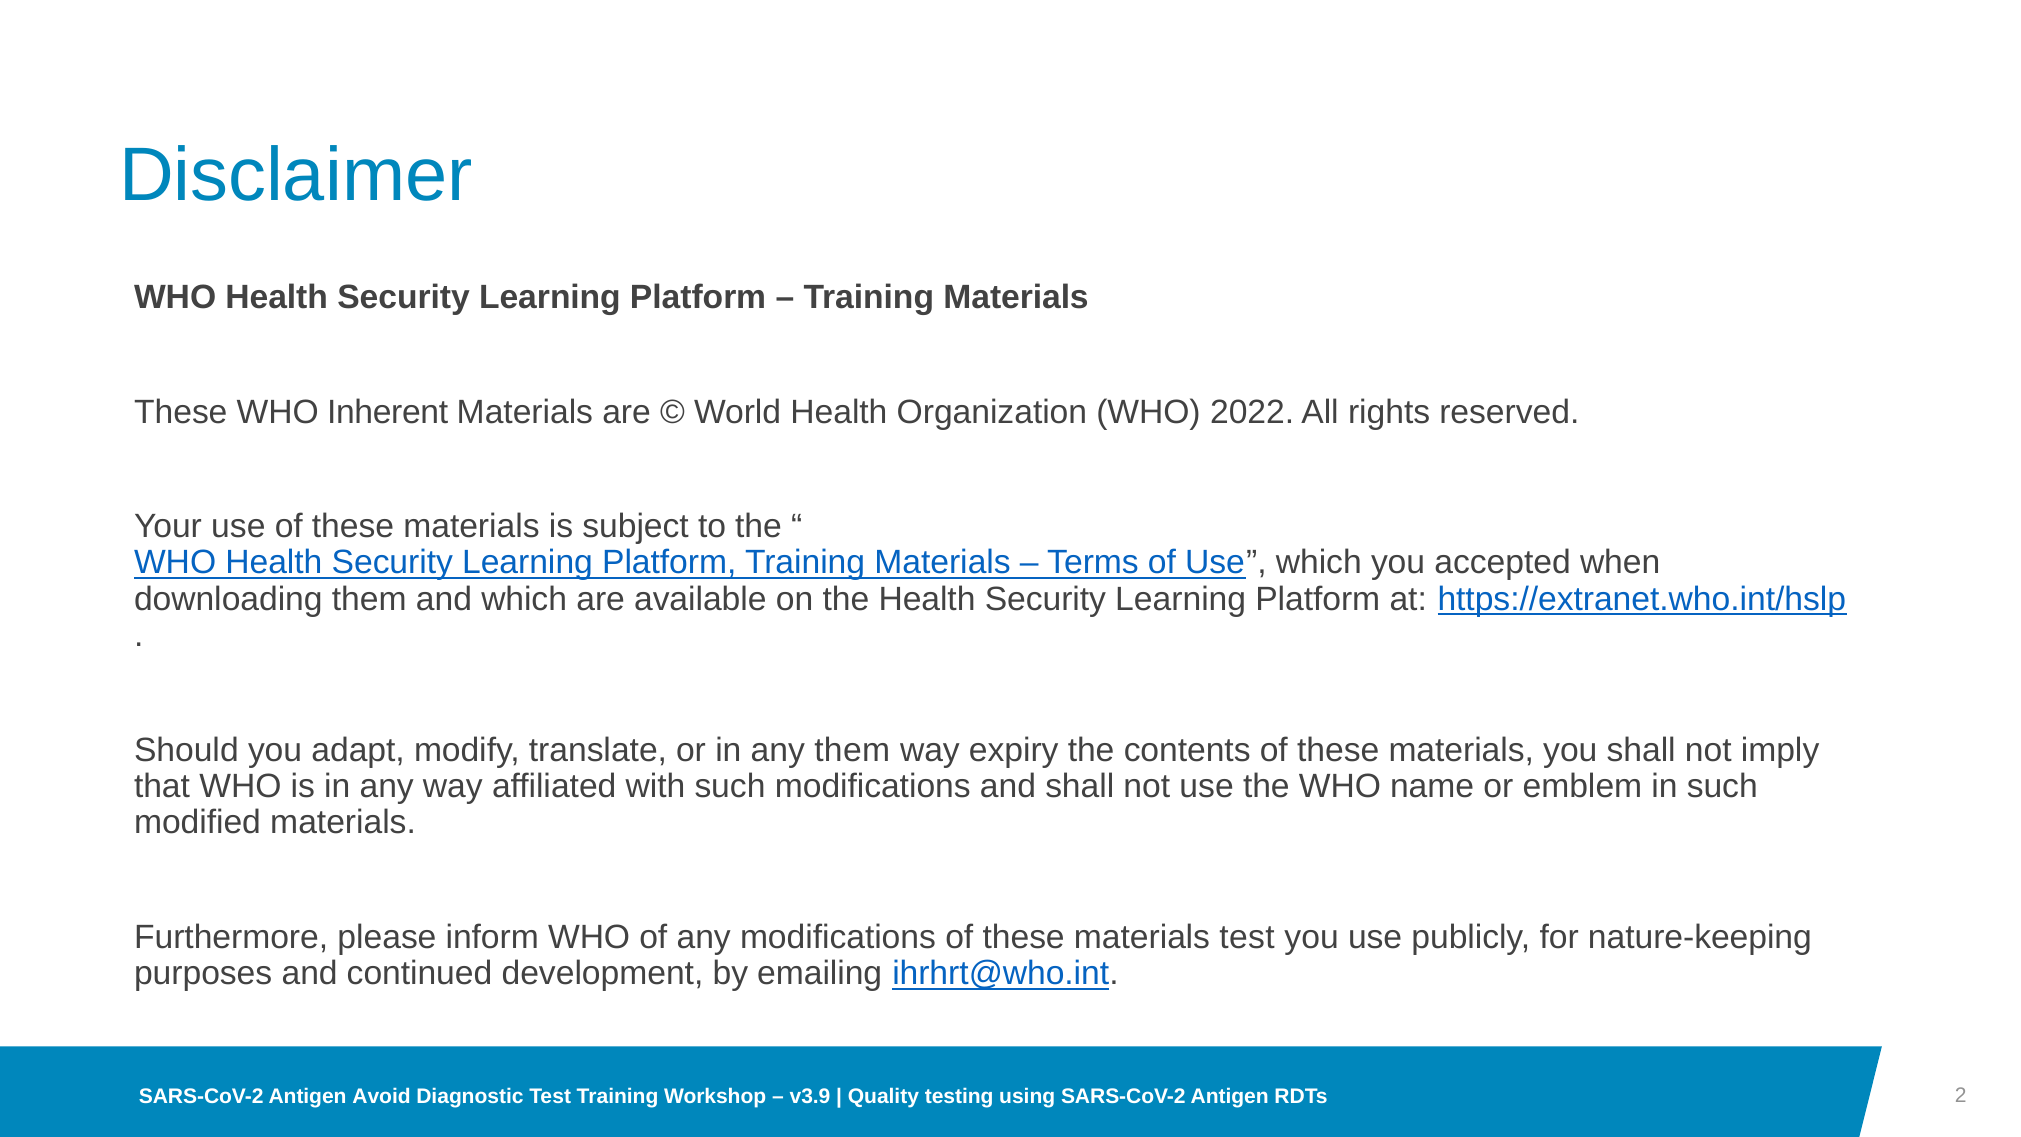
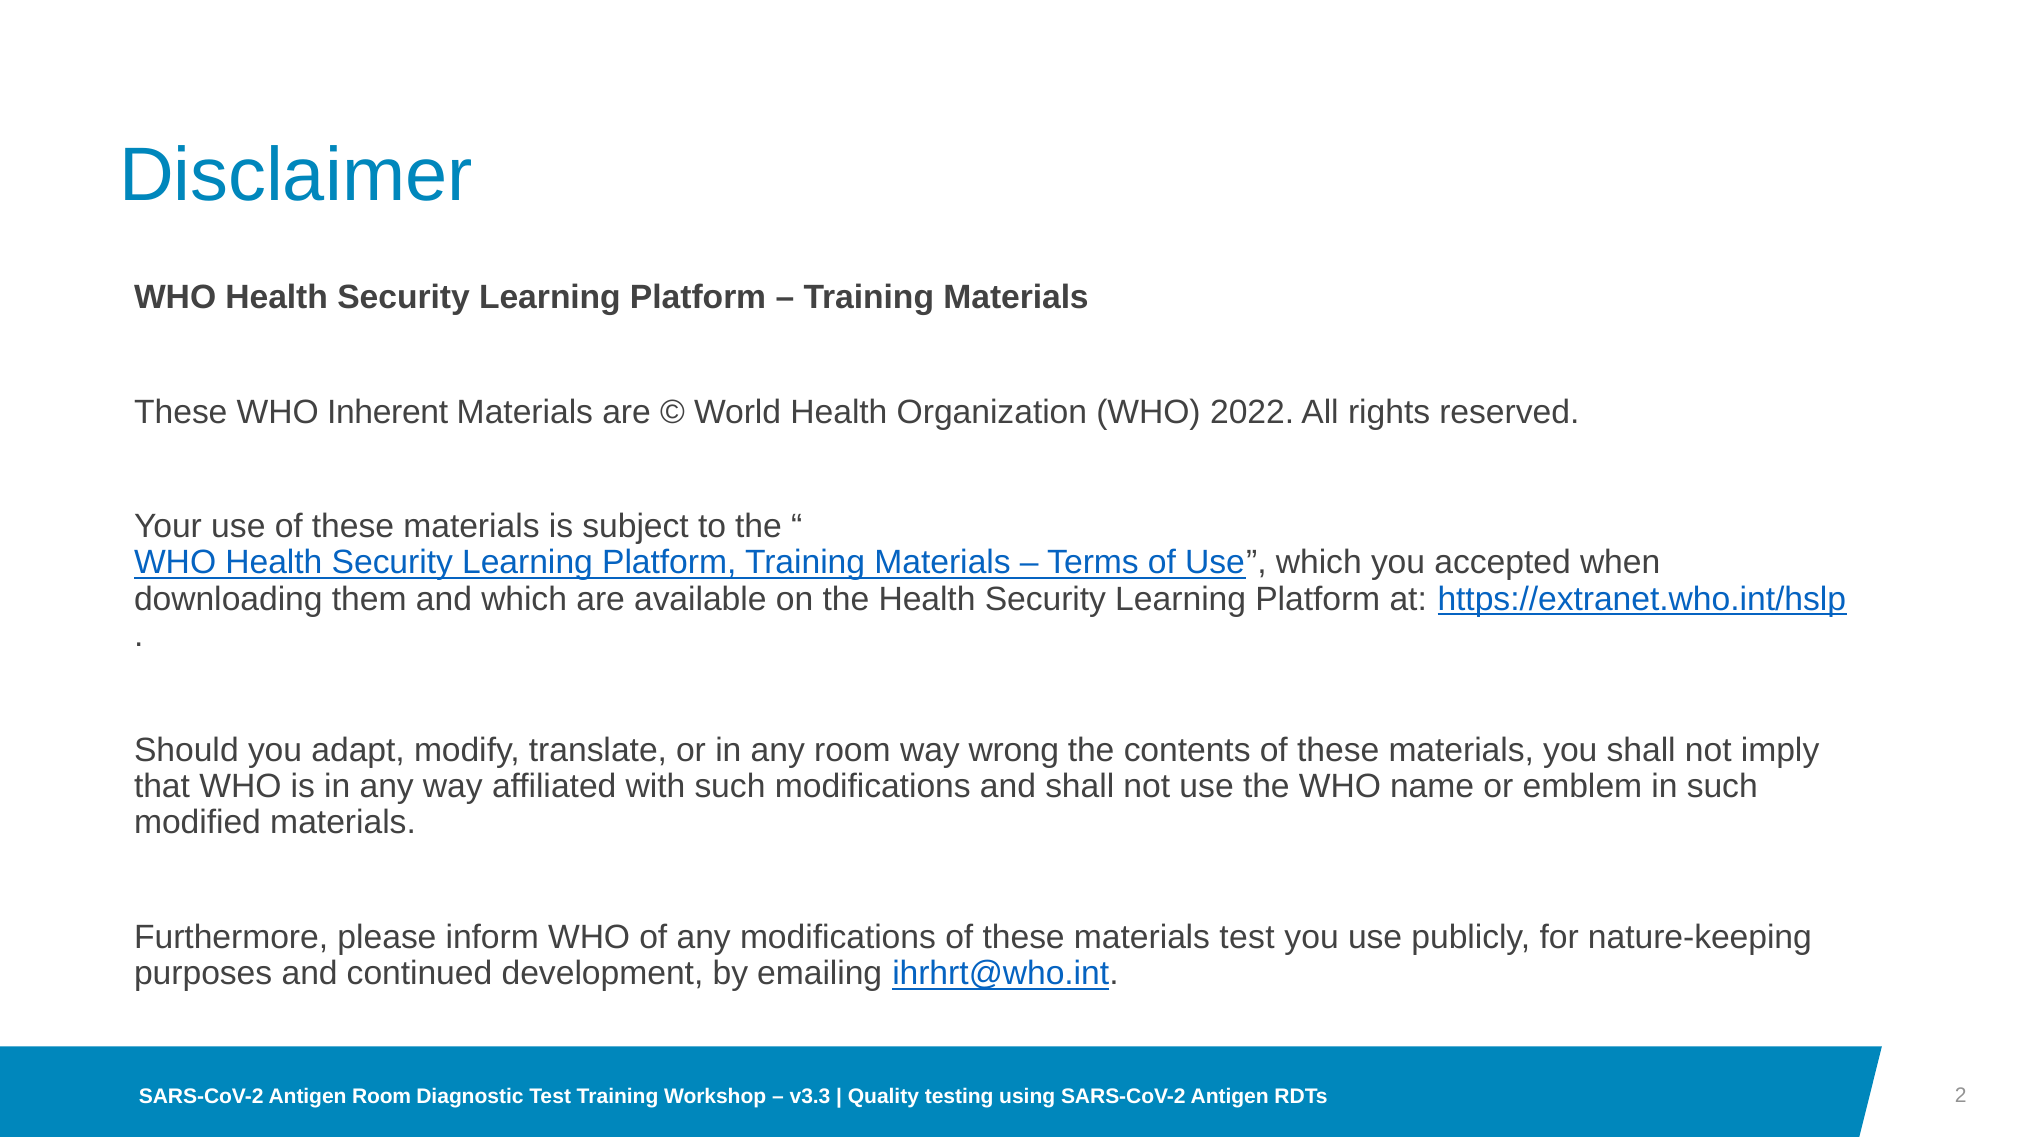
any them: them -> room
expiry: expiry -> wrong
Antigen Avoid: Avoid -> Room
v3.9: v3.9 -> v3.3
